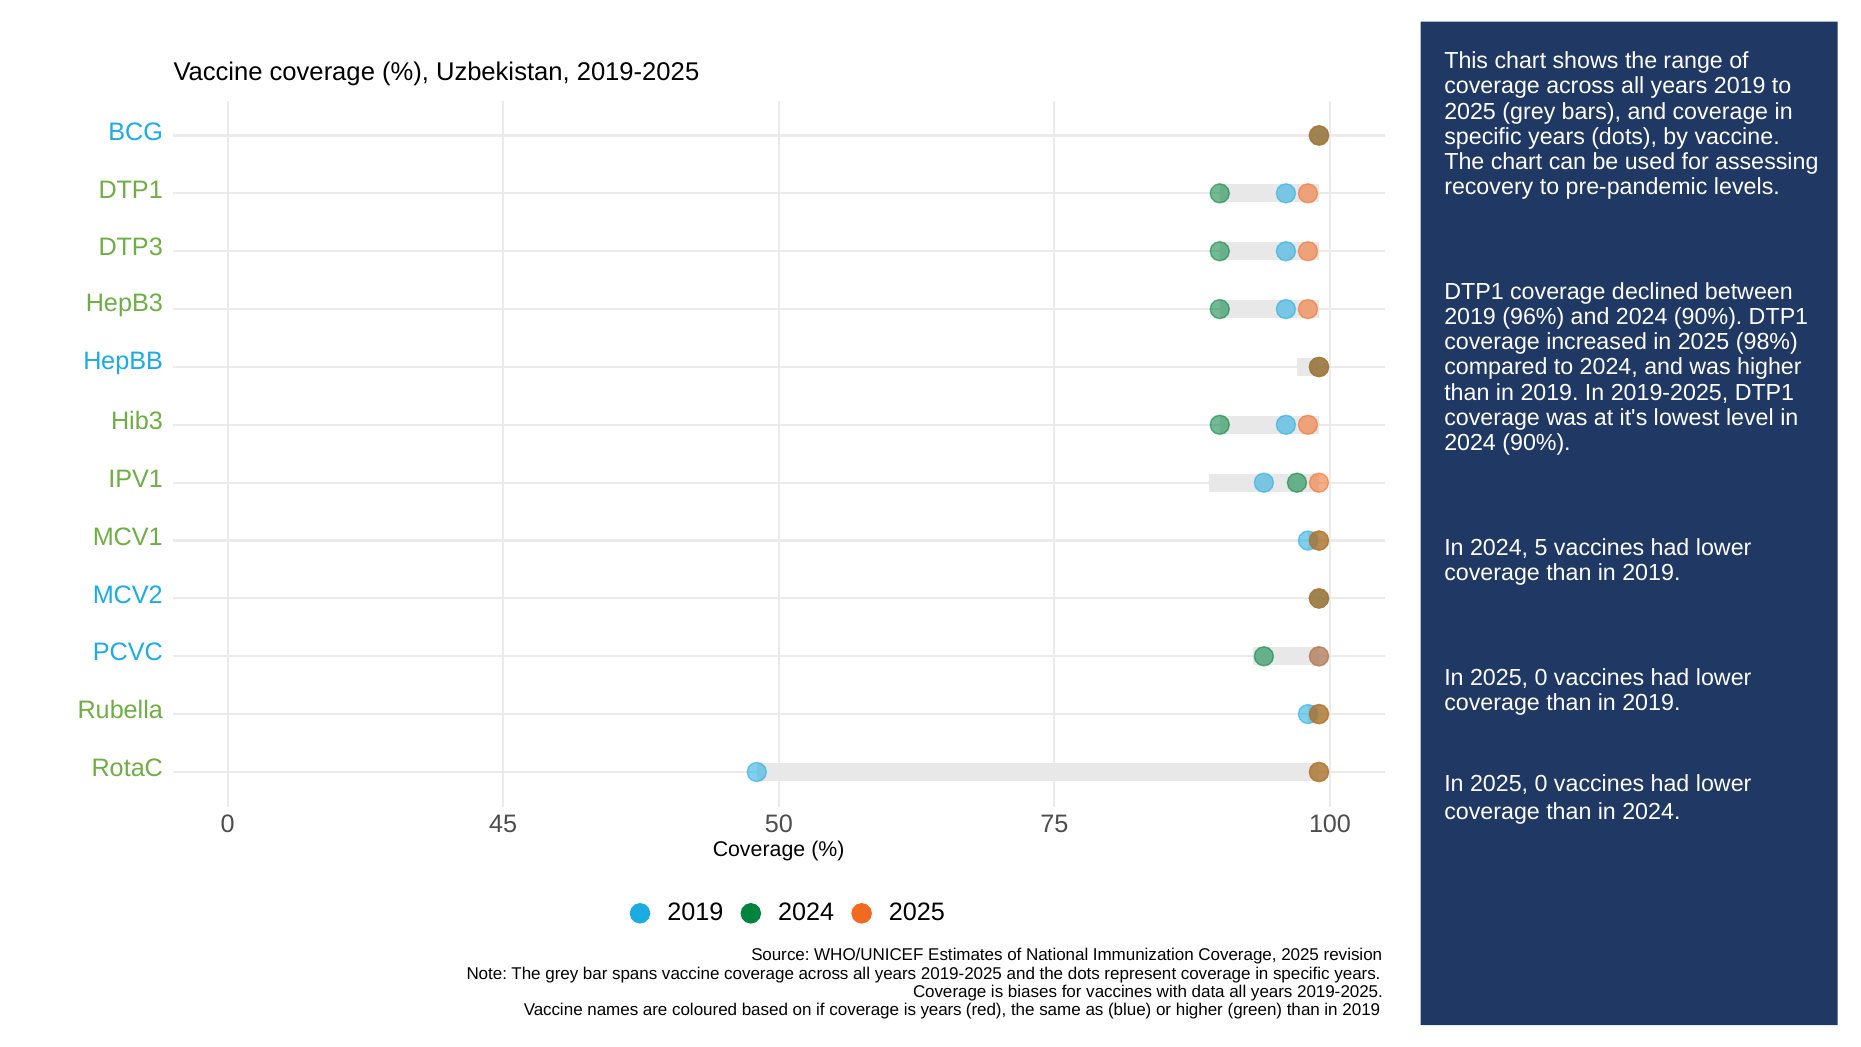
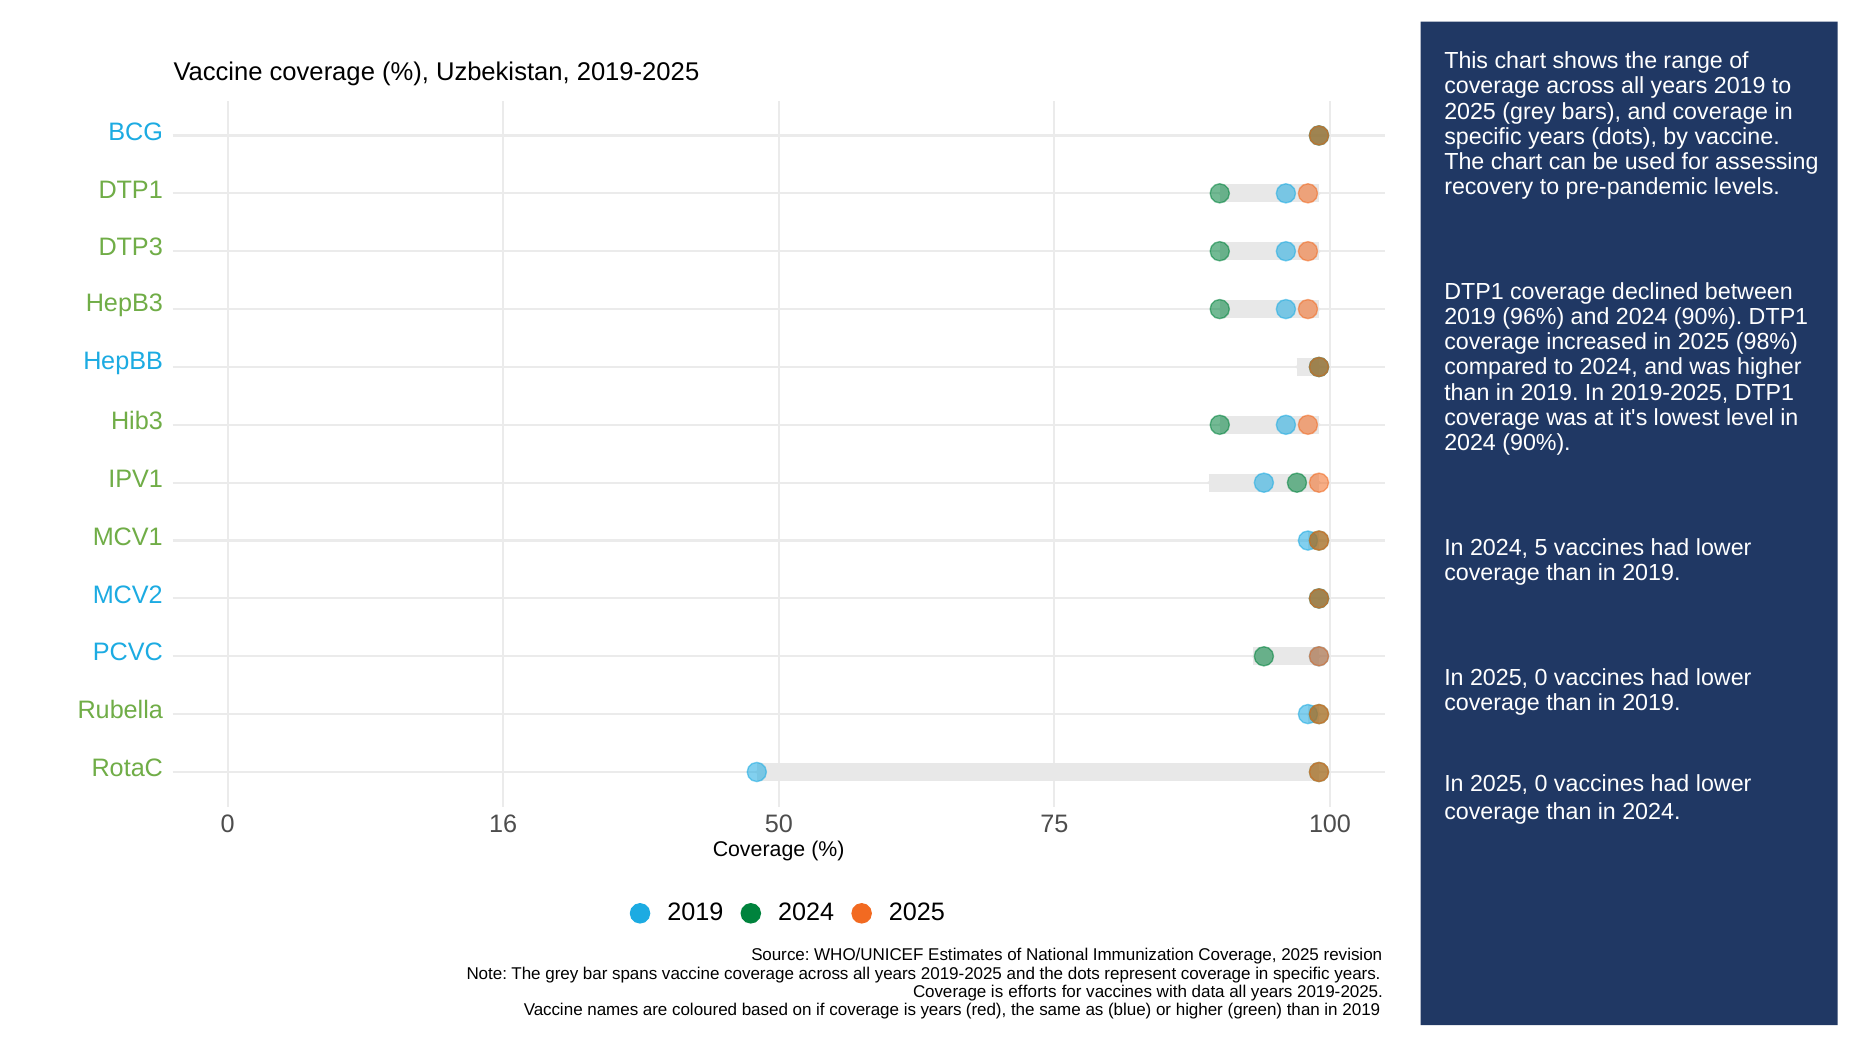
45: 45 -> 16
biases: biases -> efforts
